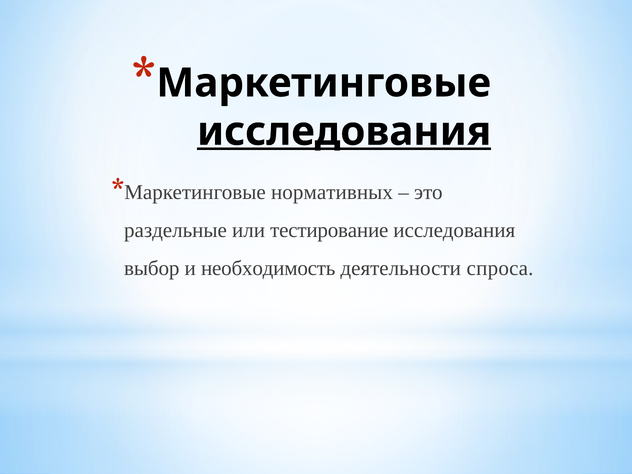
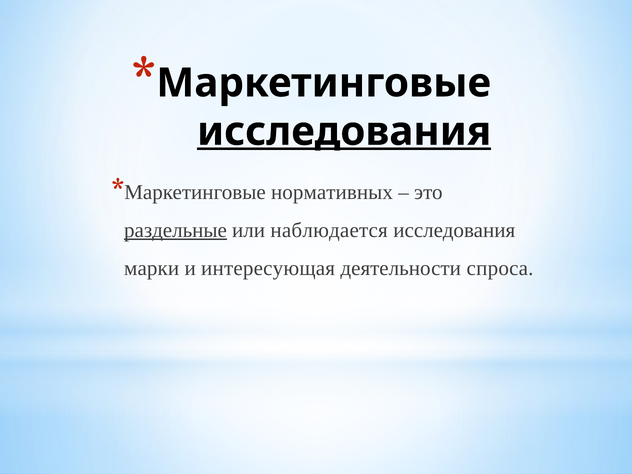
раздельные underline: none -> present
тестирование: тестирование -> наблюдается
выбор: выбор -> марки
необходимость: необходимость -> интересующая
